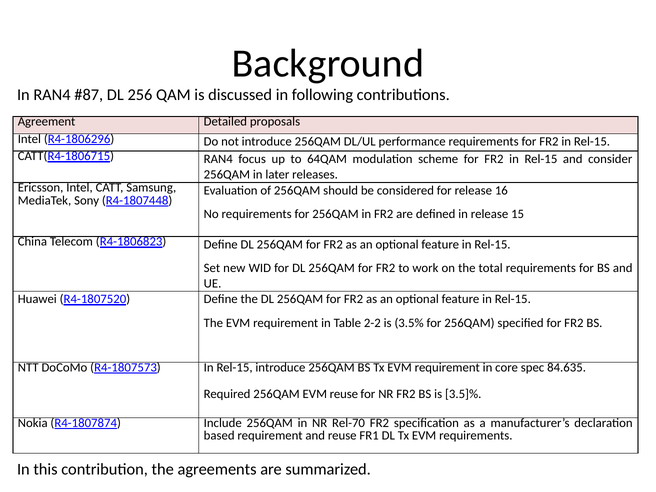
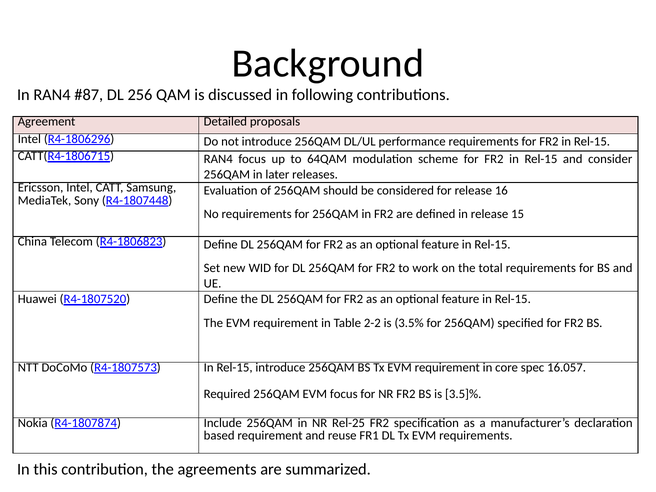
84.635: 84.635 -> 16.057
EVM reuse: reuse -> focus
Rel-70: Rel-70 -> Rel-25
